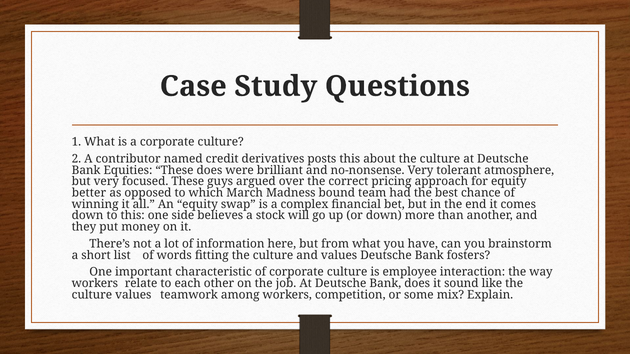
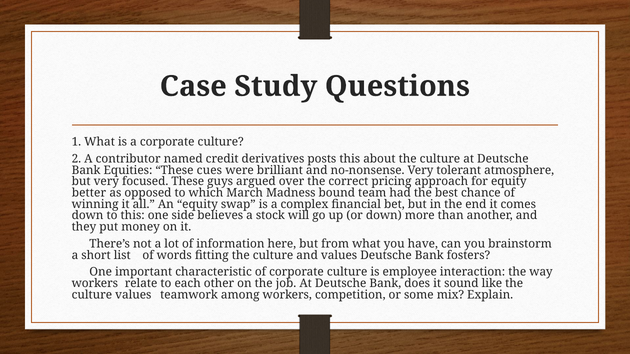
These does: does -> cues
